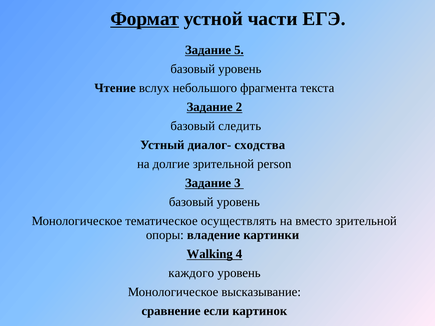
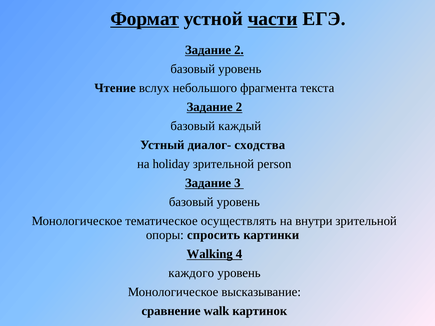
части underline: none -> present
5 at (239, 50): 5 -> 2
следить: следить -> каждый
долгие: долгие -> holiday
вместо: вместо -> внутри
владение: владение -> спросить
если: если -> walk
